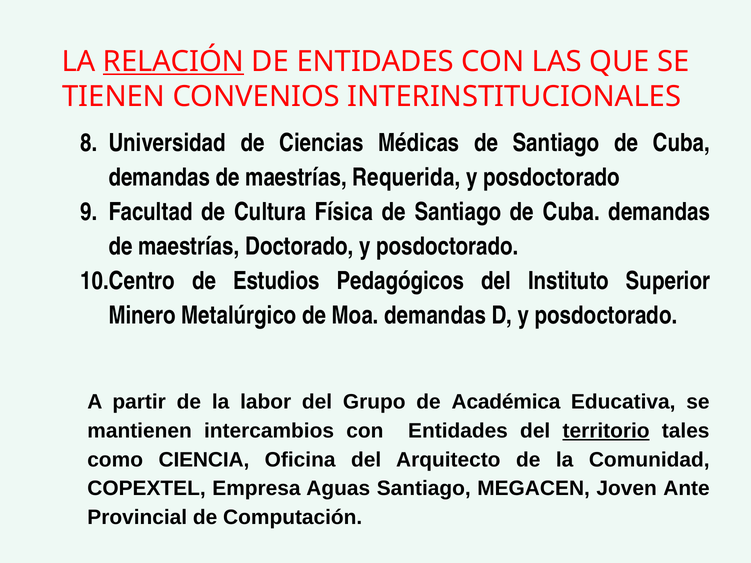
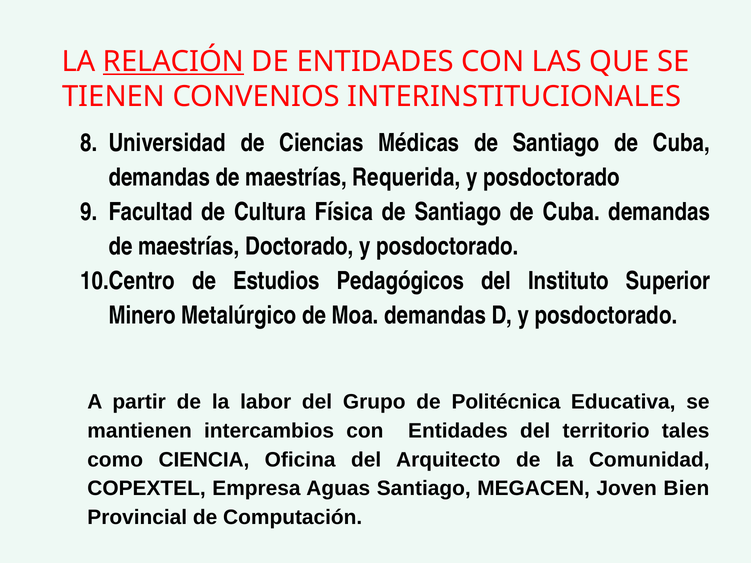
Académica: Académica -> Politécnica
territorio underline: present -> none
Ante: Ante -> Bien
